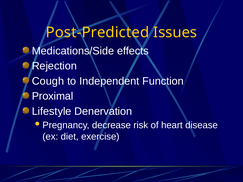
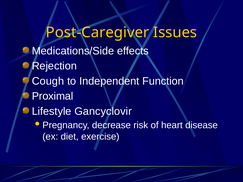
Post-Predicted: Post-Predicted -> Post-Caregiver
Denervation: Denervation -> Gancyclovir
